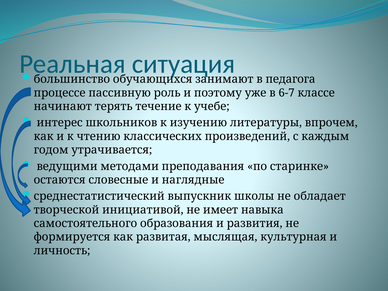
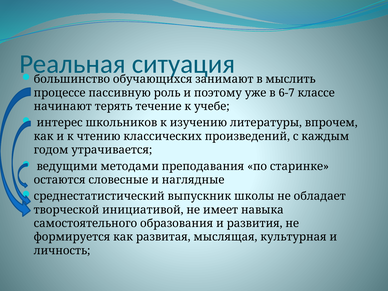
педагога: педагога -> мыслить
